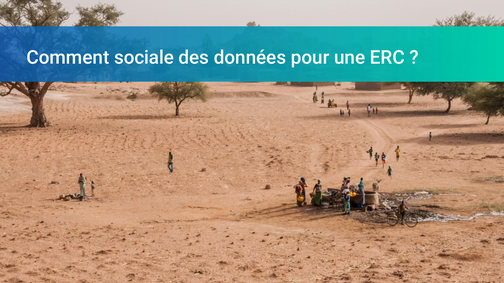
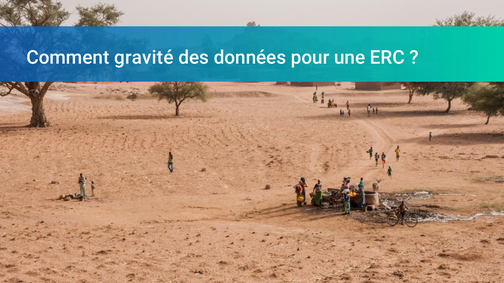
sociale: sociale -> gravité
